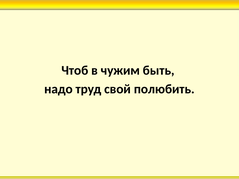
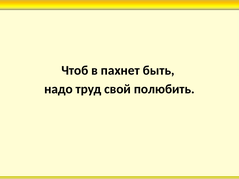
чужим: чужим -> пахнет
